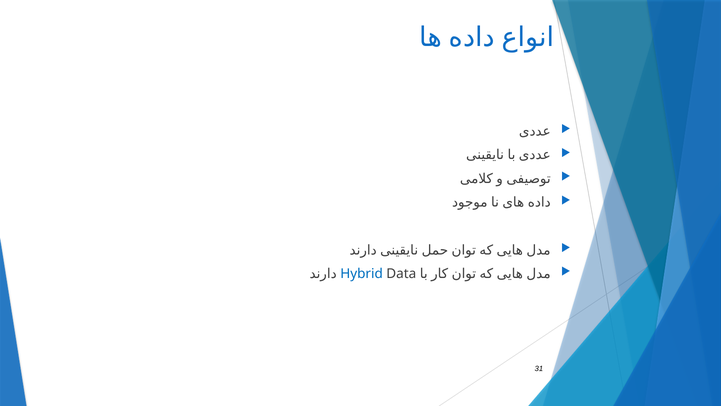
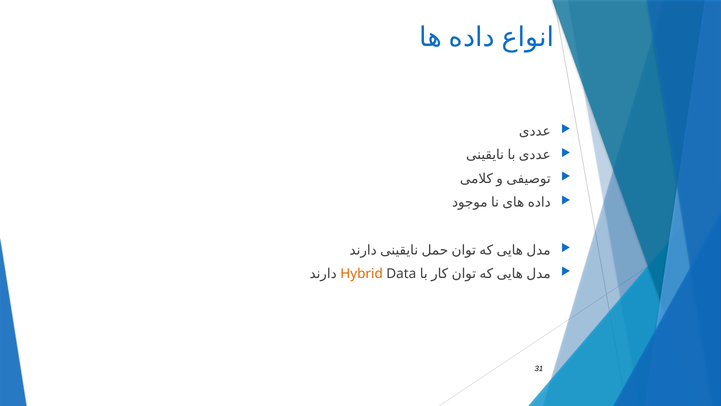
Hybrid colour: blue -> orange
